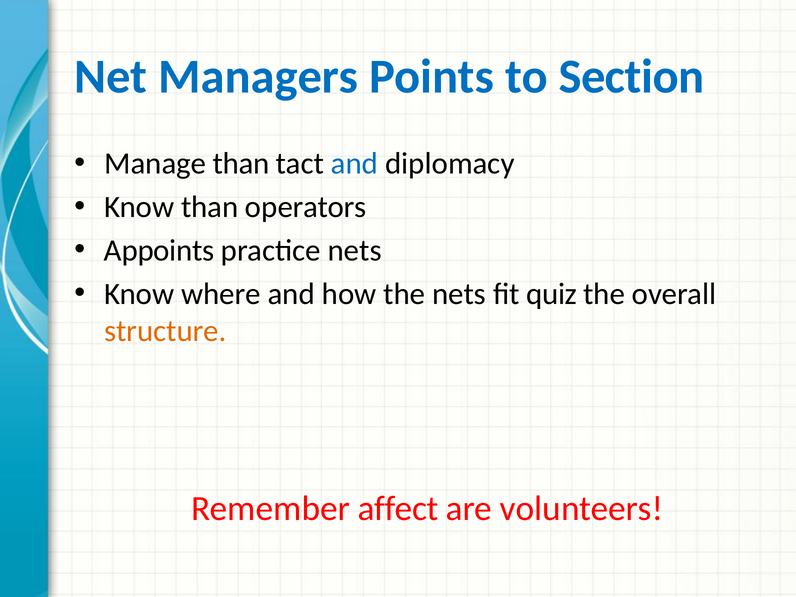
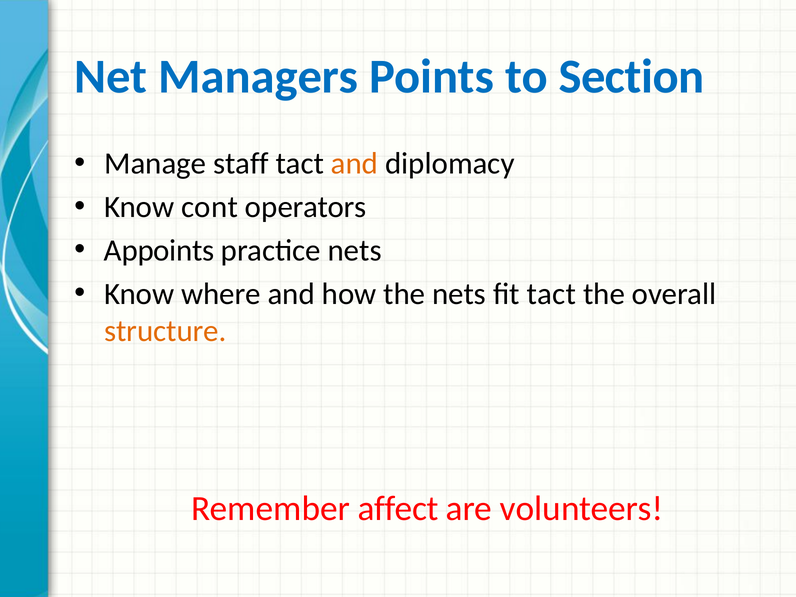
Manage than: than -> staff
and at (355, 164) colour: blue -> orange
Know than: than -> cont
fit quiz: quiz -> tact
